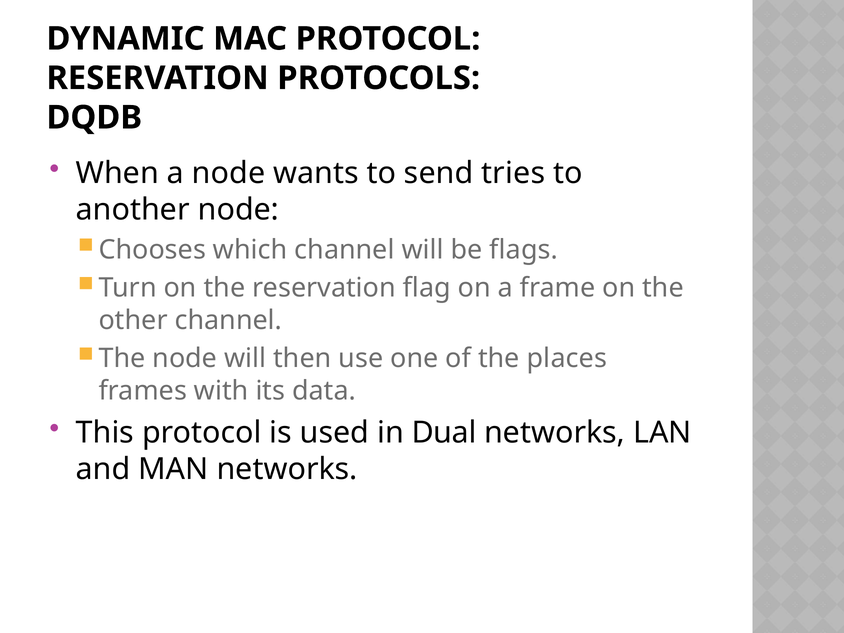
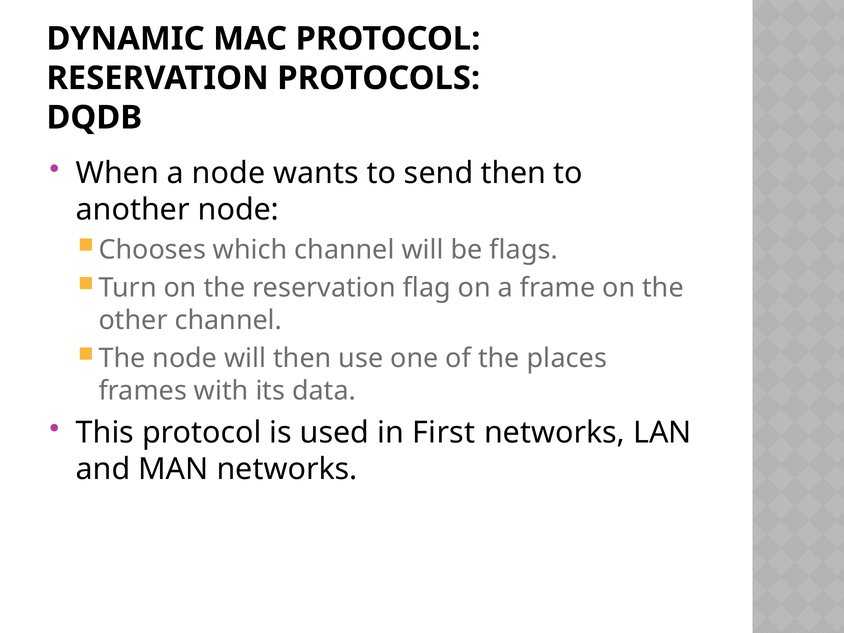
send tries: tries -> then
Dual: Dual -> First
